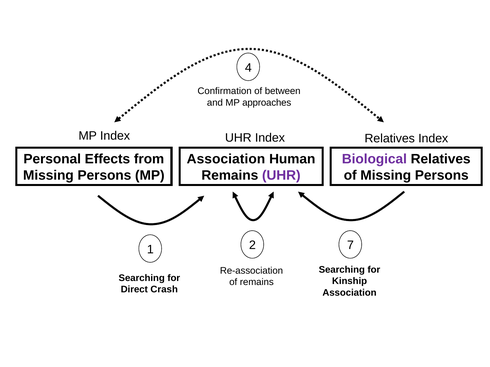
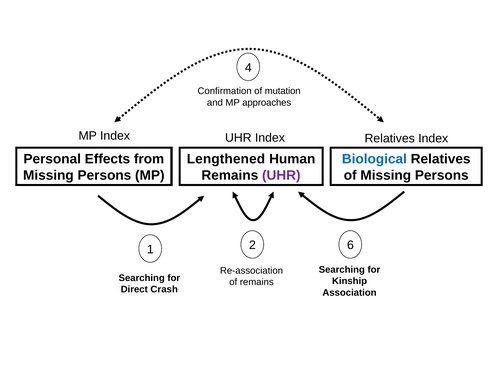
between: between -> mutation
Association at (226, 159): Association -> Lengthened
Biological colour: purple -> blue
7: 7 -> 6
